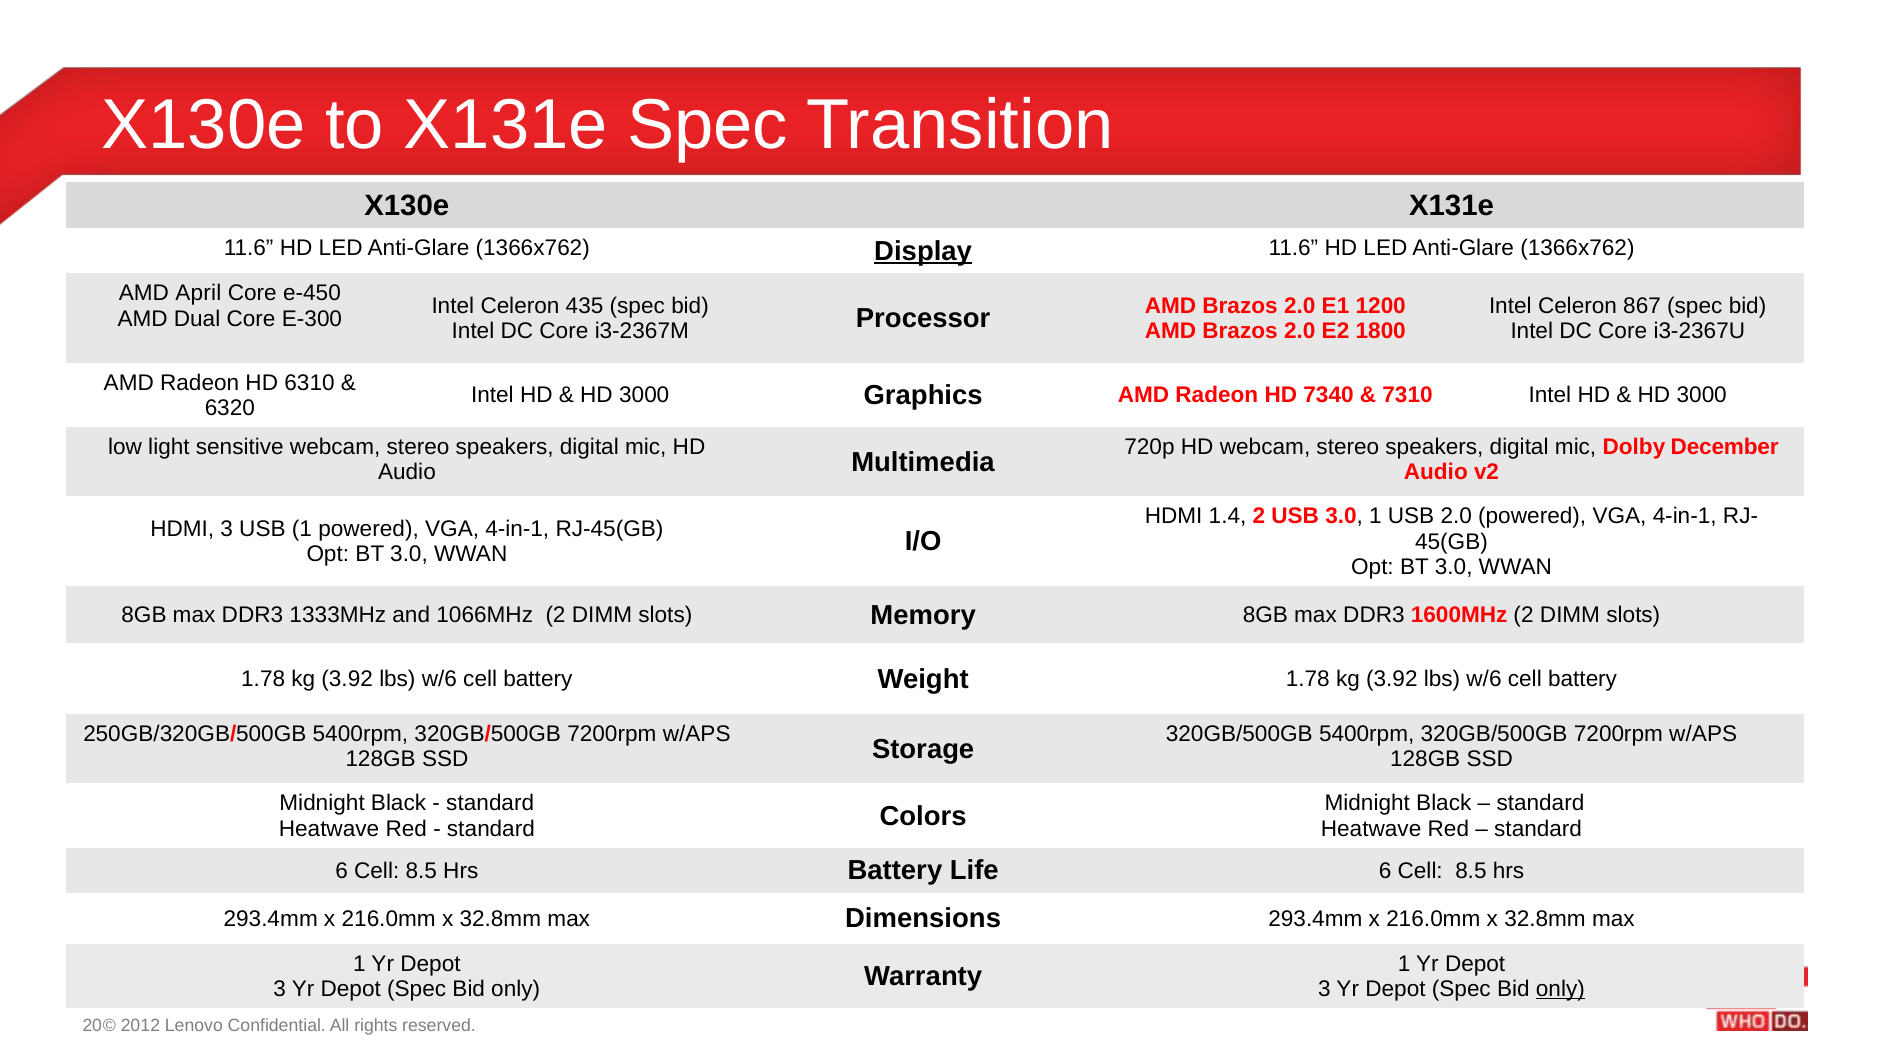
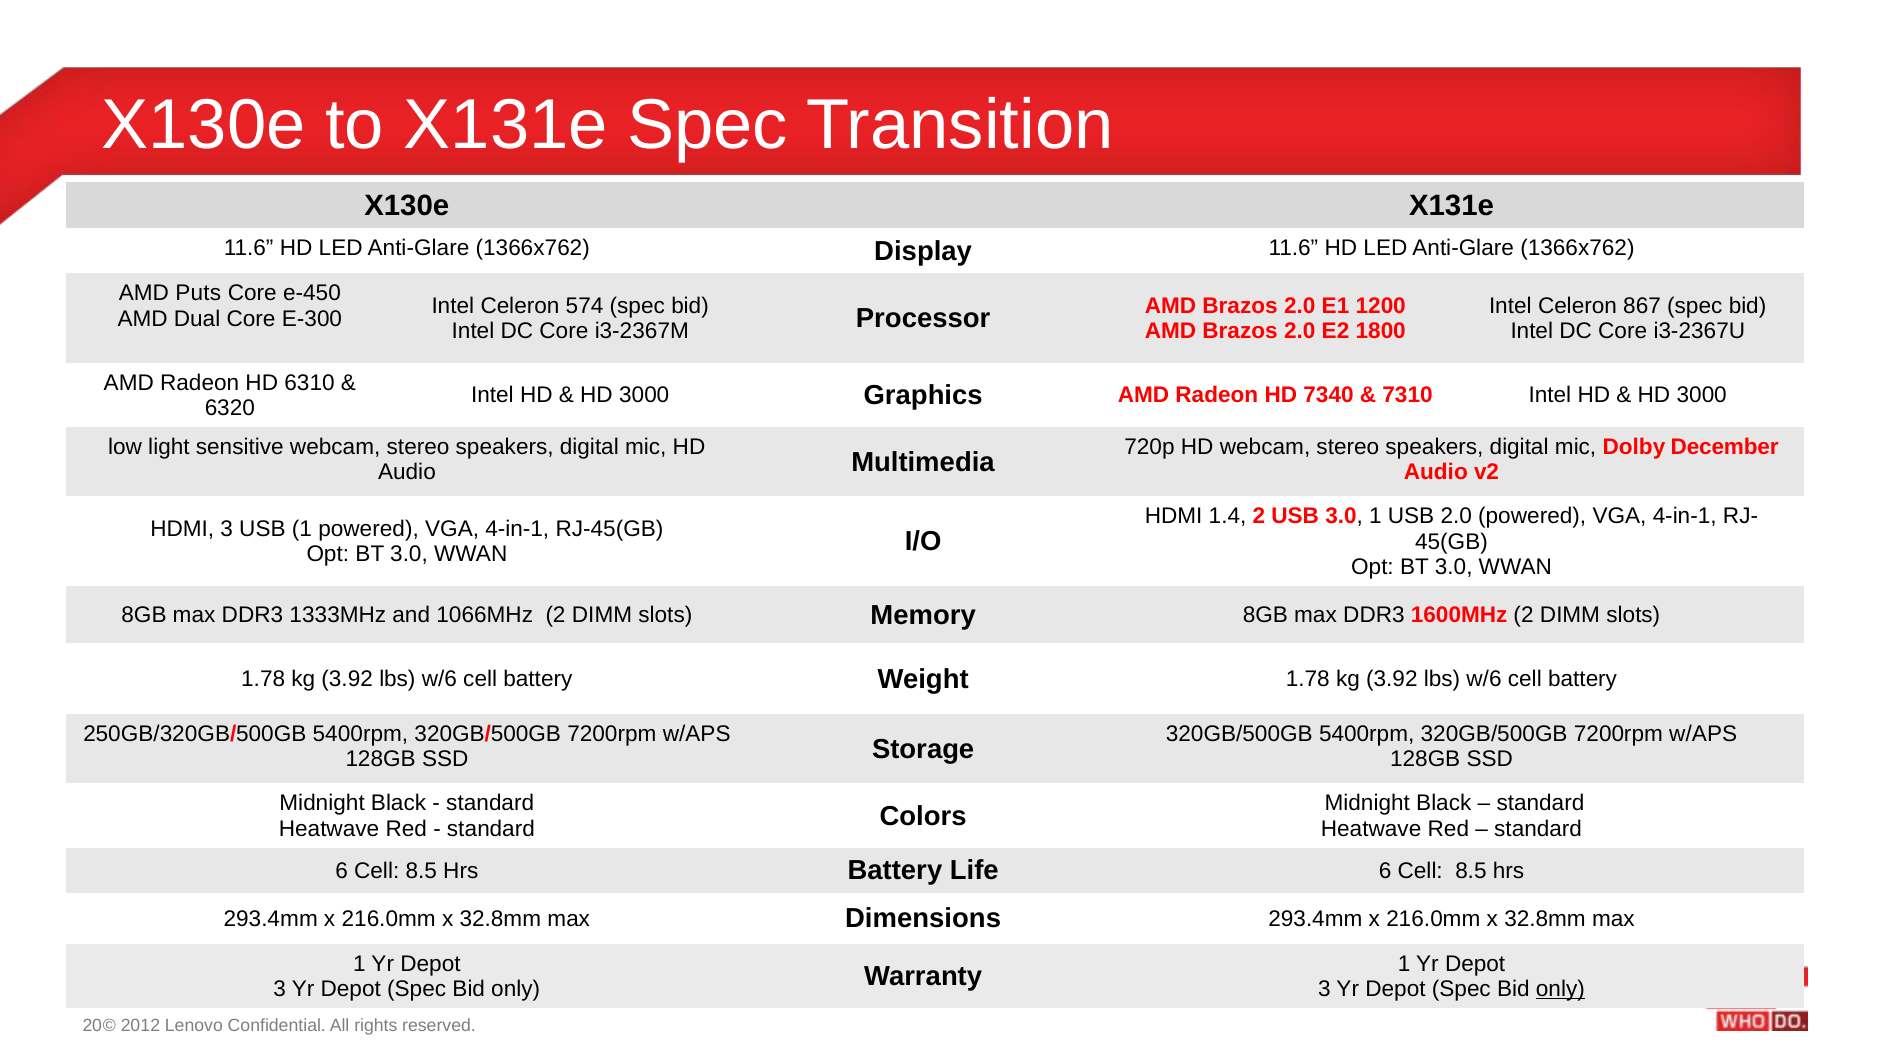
Display underline: present -> none
April: April -> Puts
435: 435 -> 574
